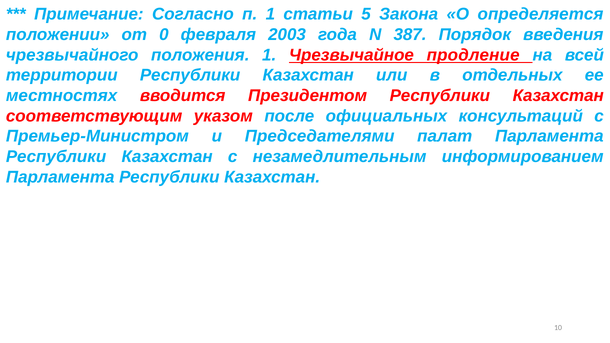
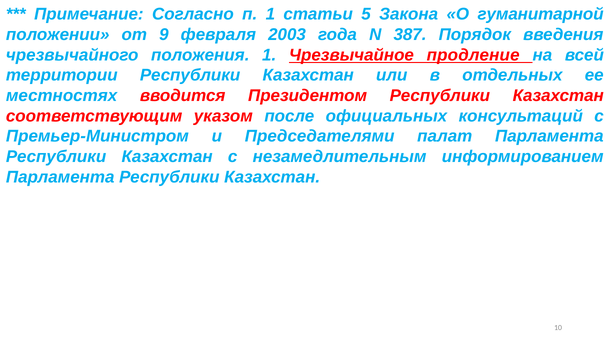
определяется: определяется -> гуманитарной
0: 0 -> 9
